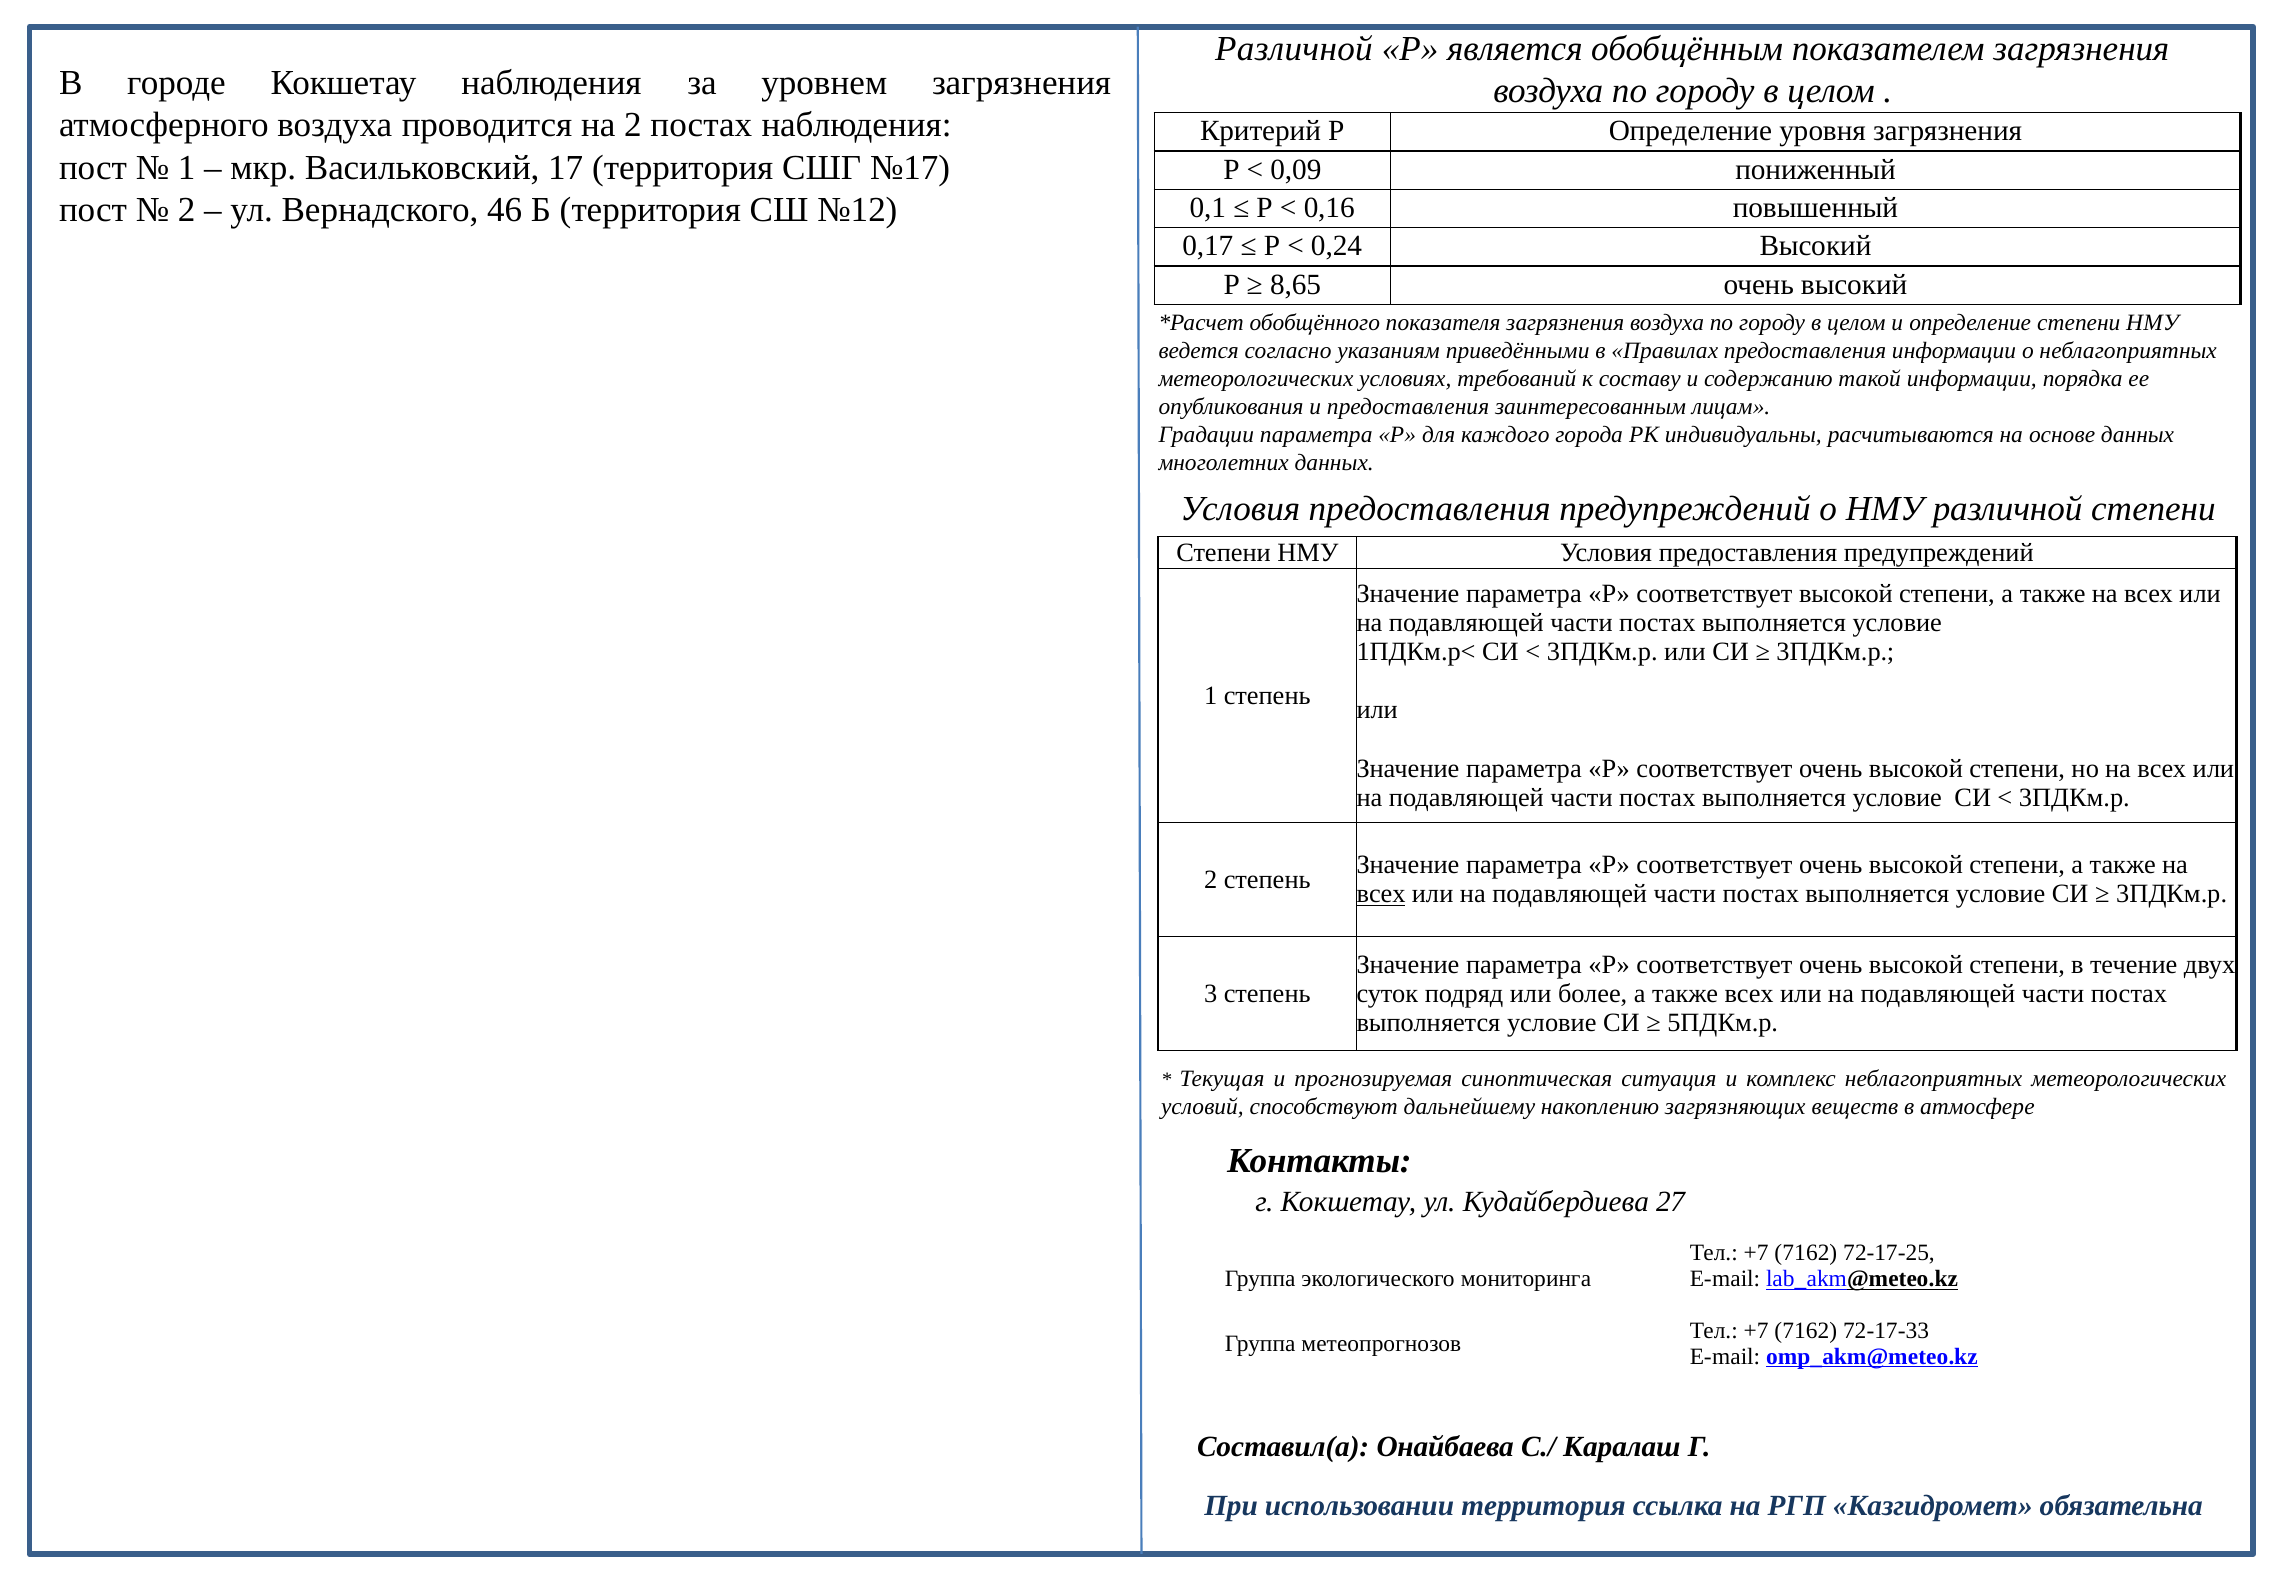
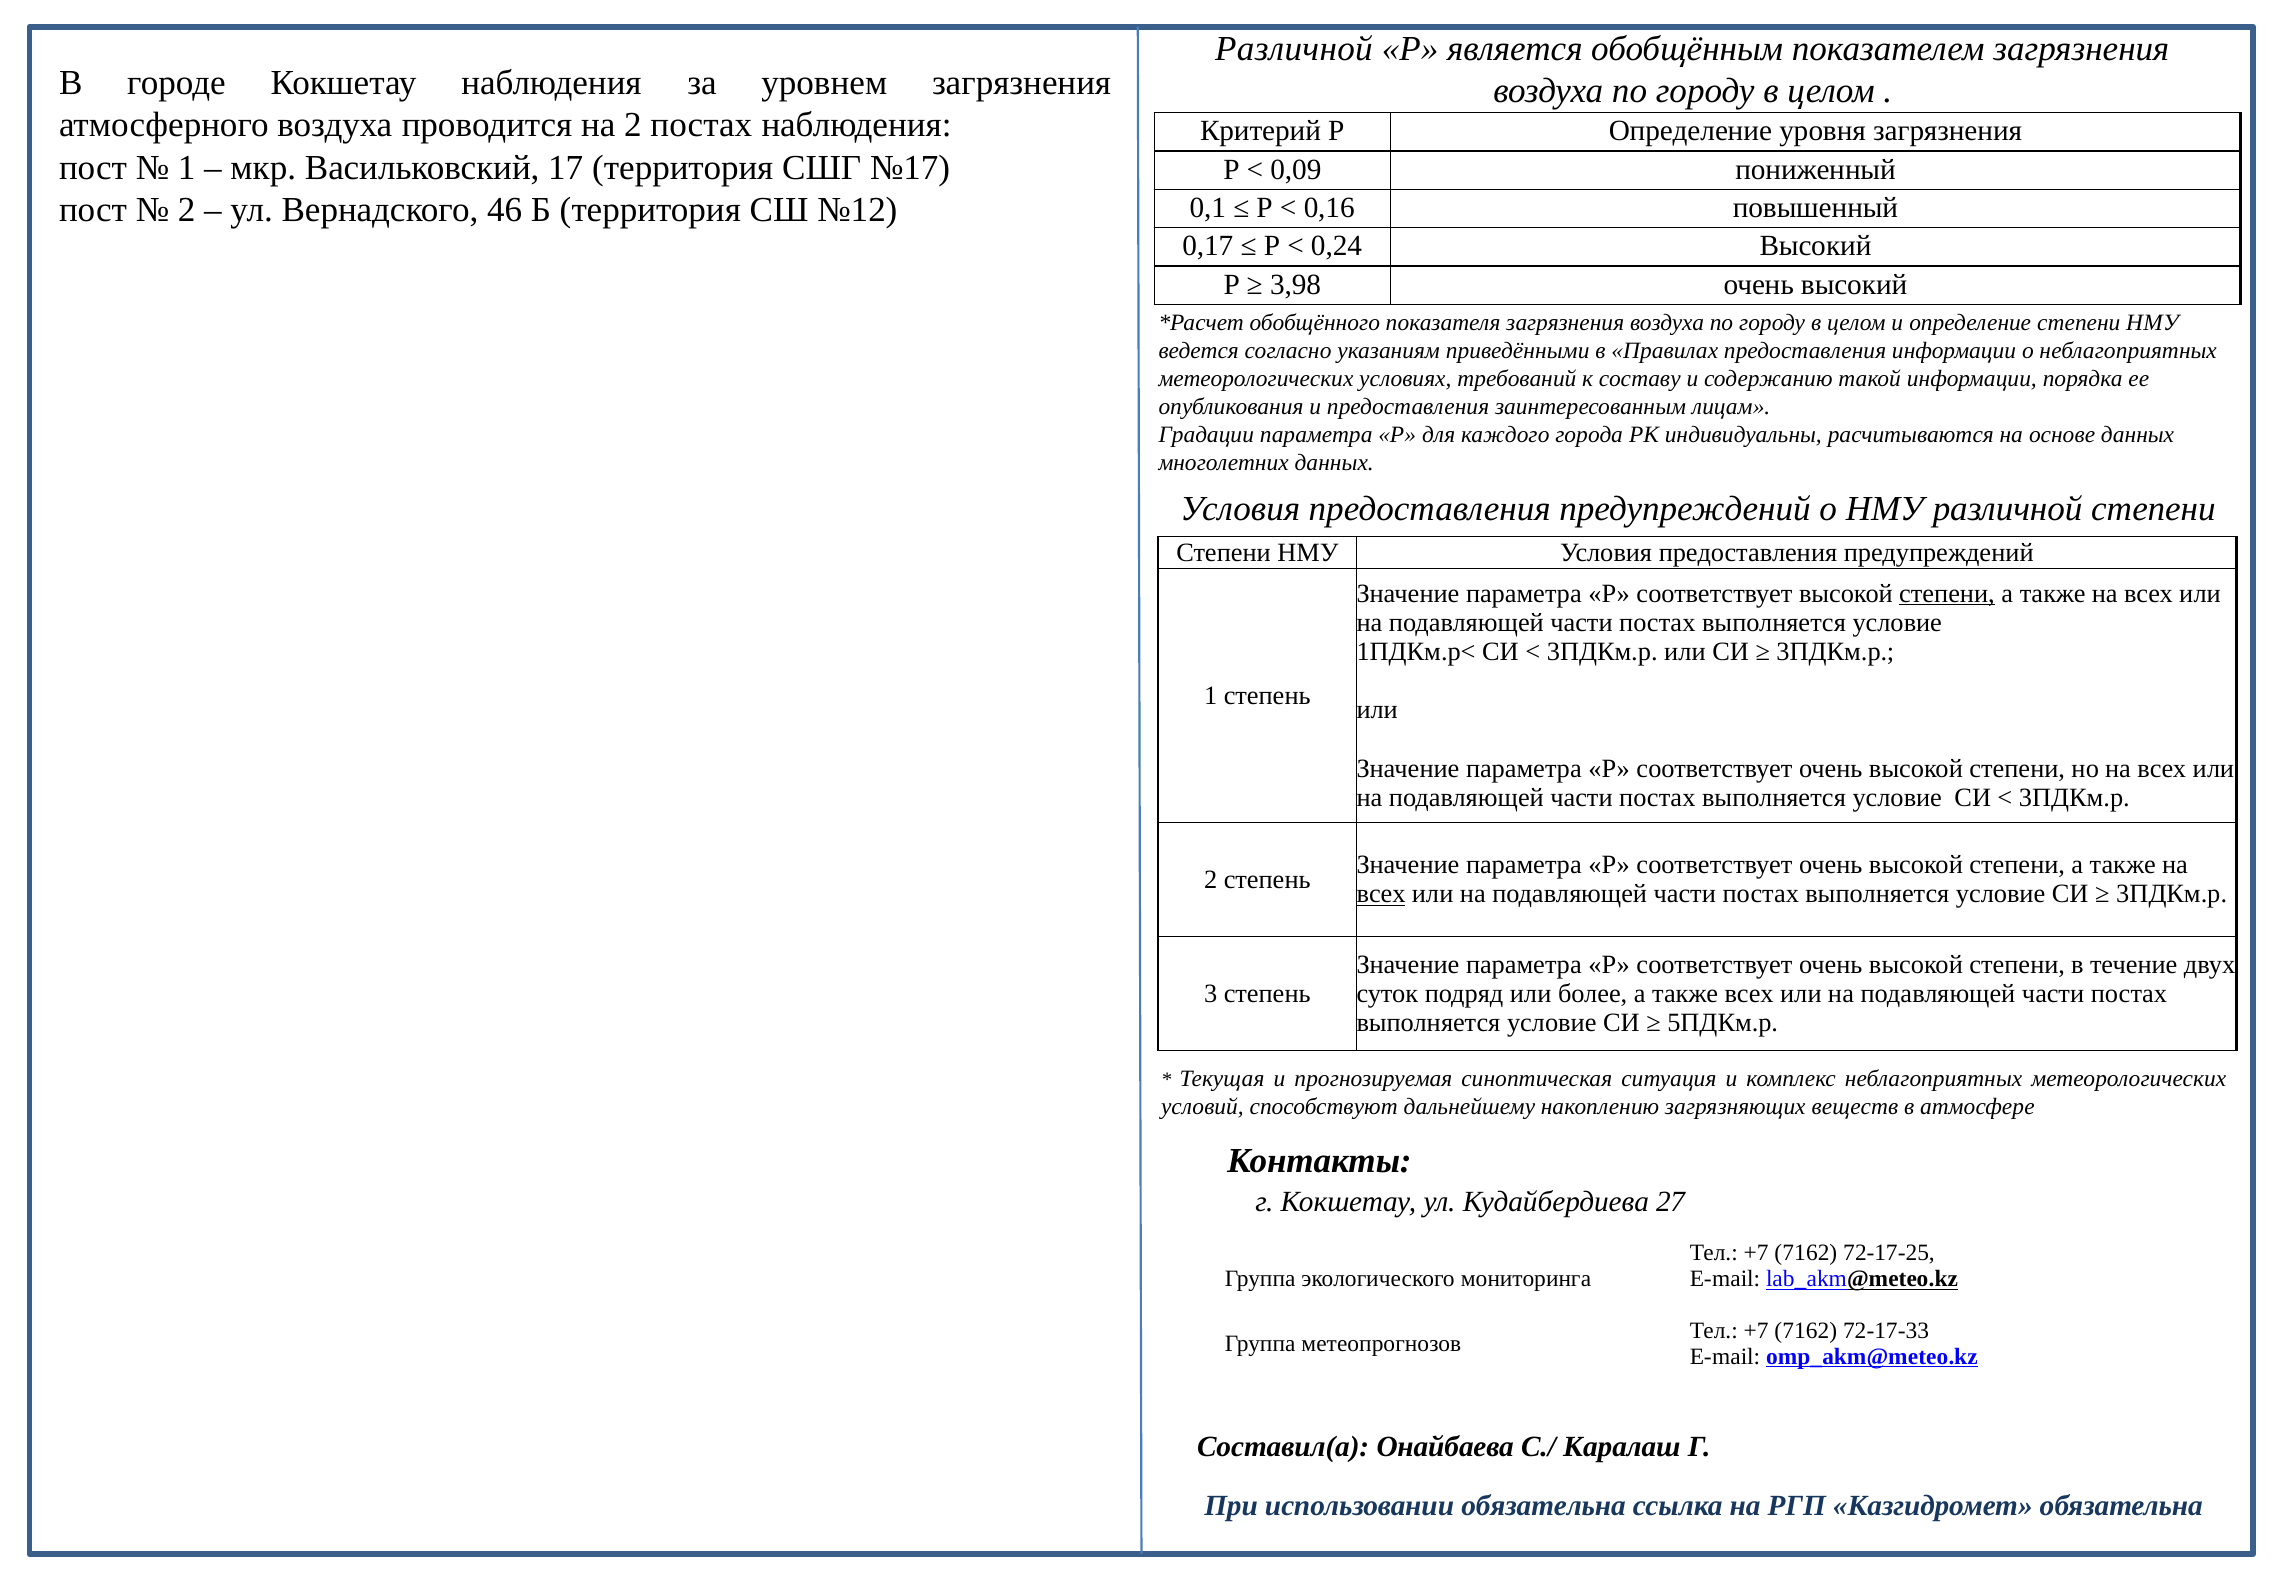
8,65: 8,65 -> 3,98
степени at (1947, 593) underline: none -> present
использовании территория: территория -> обязательна
